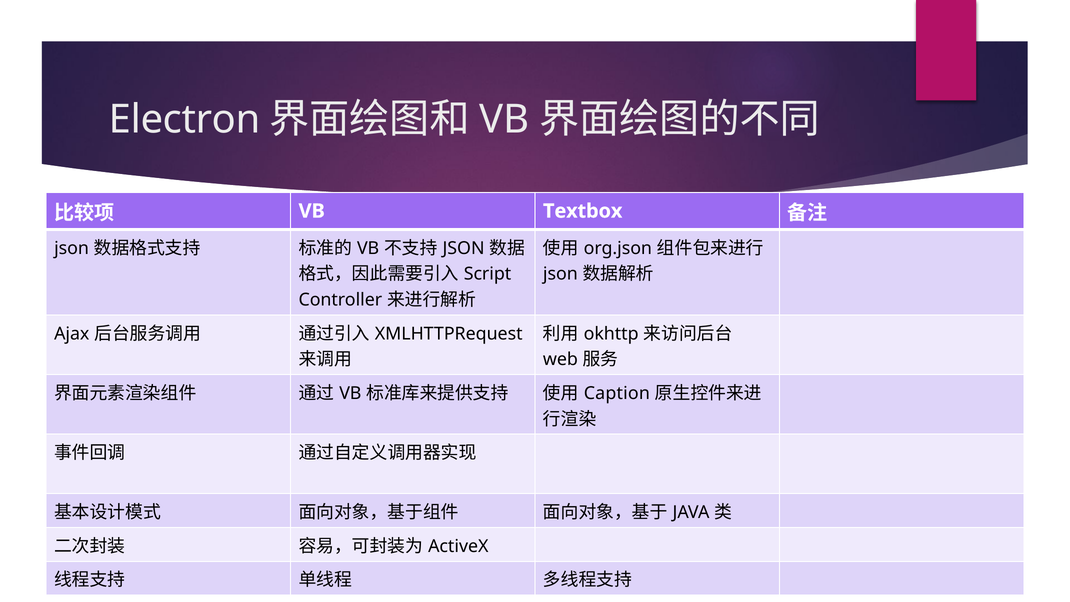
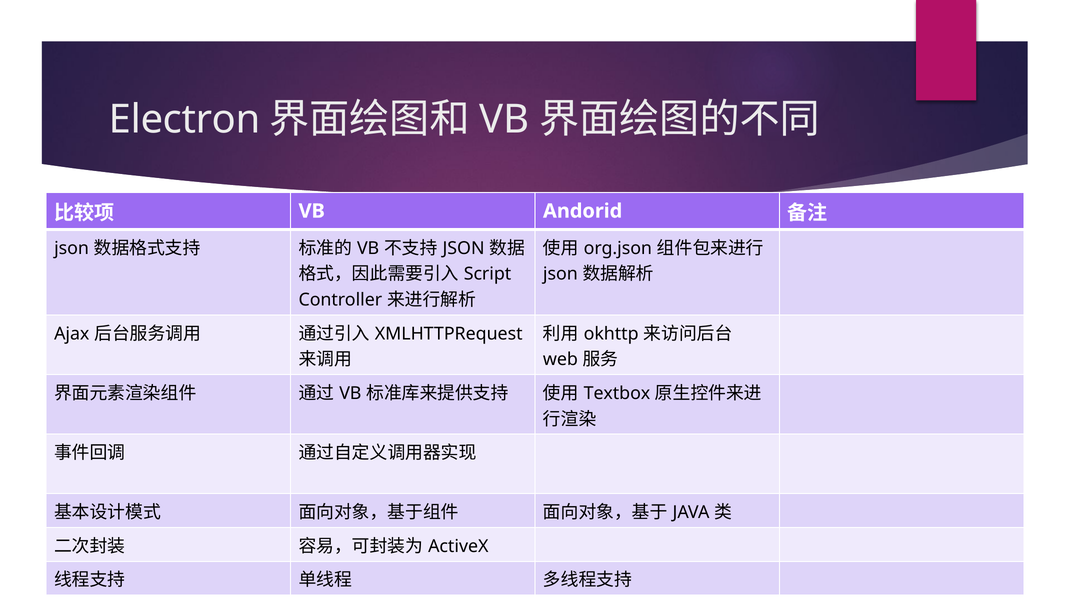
Textbox: Textbox -> Andorid
Caption: Caption -> Textbox
